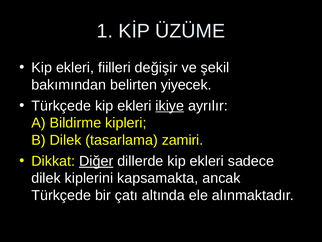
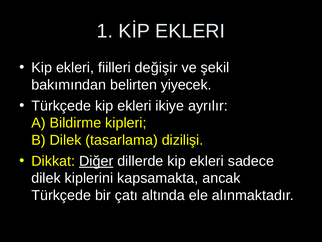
KİP ÜZÜME: ÜZÜME -> EKLERI
ikiye underline: present -> none
zamiri: zamiri -> dizilişi
